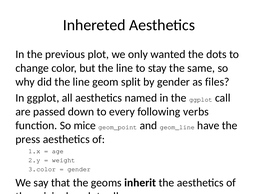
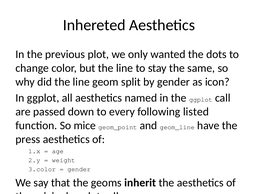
files: files -> icon
verbs: verbs -> listed
